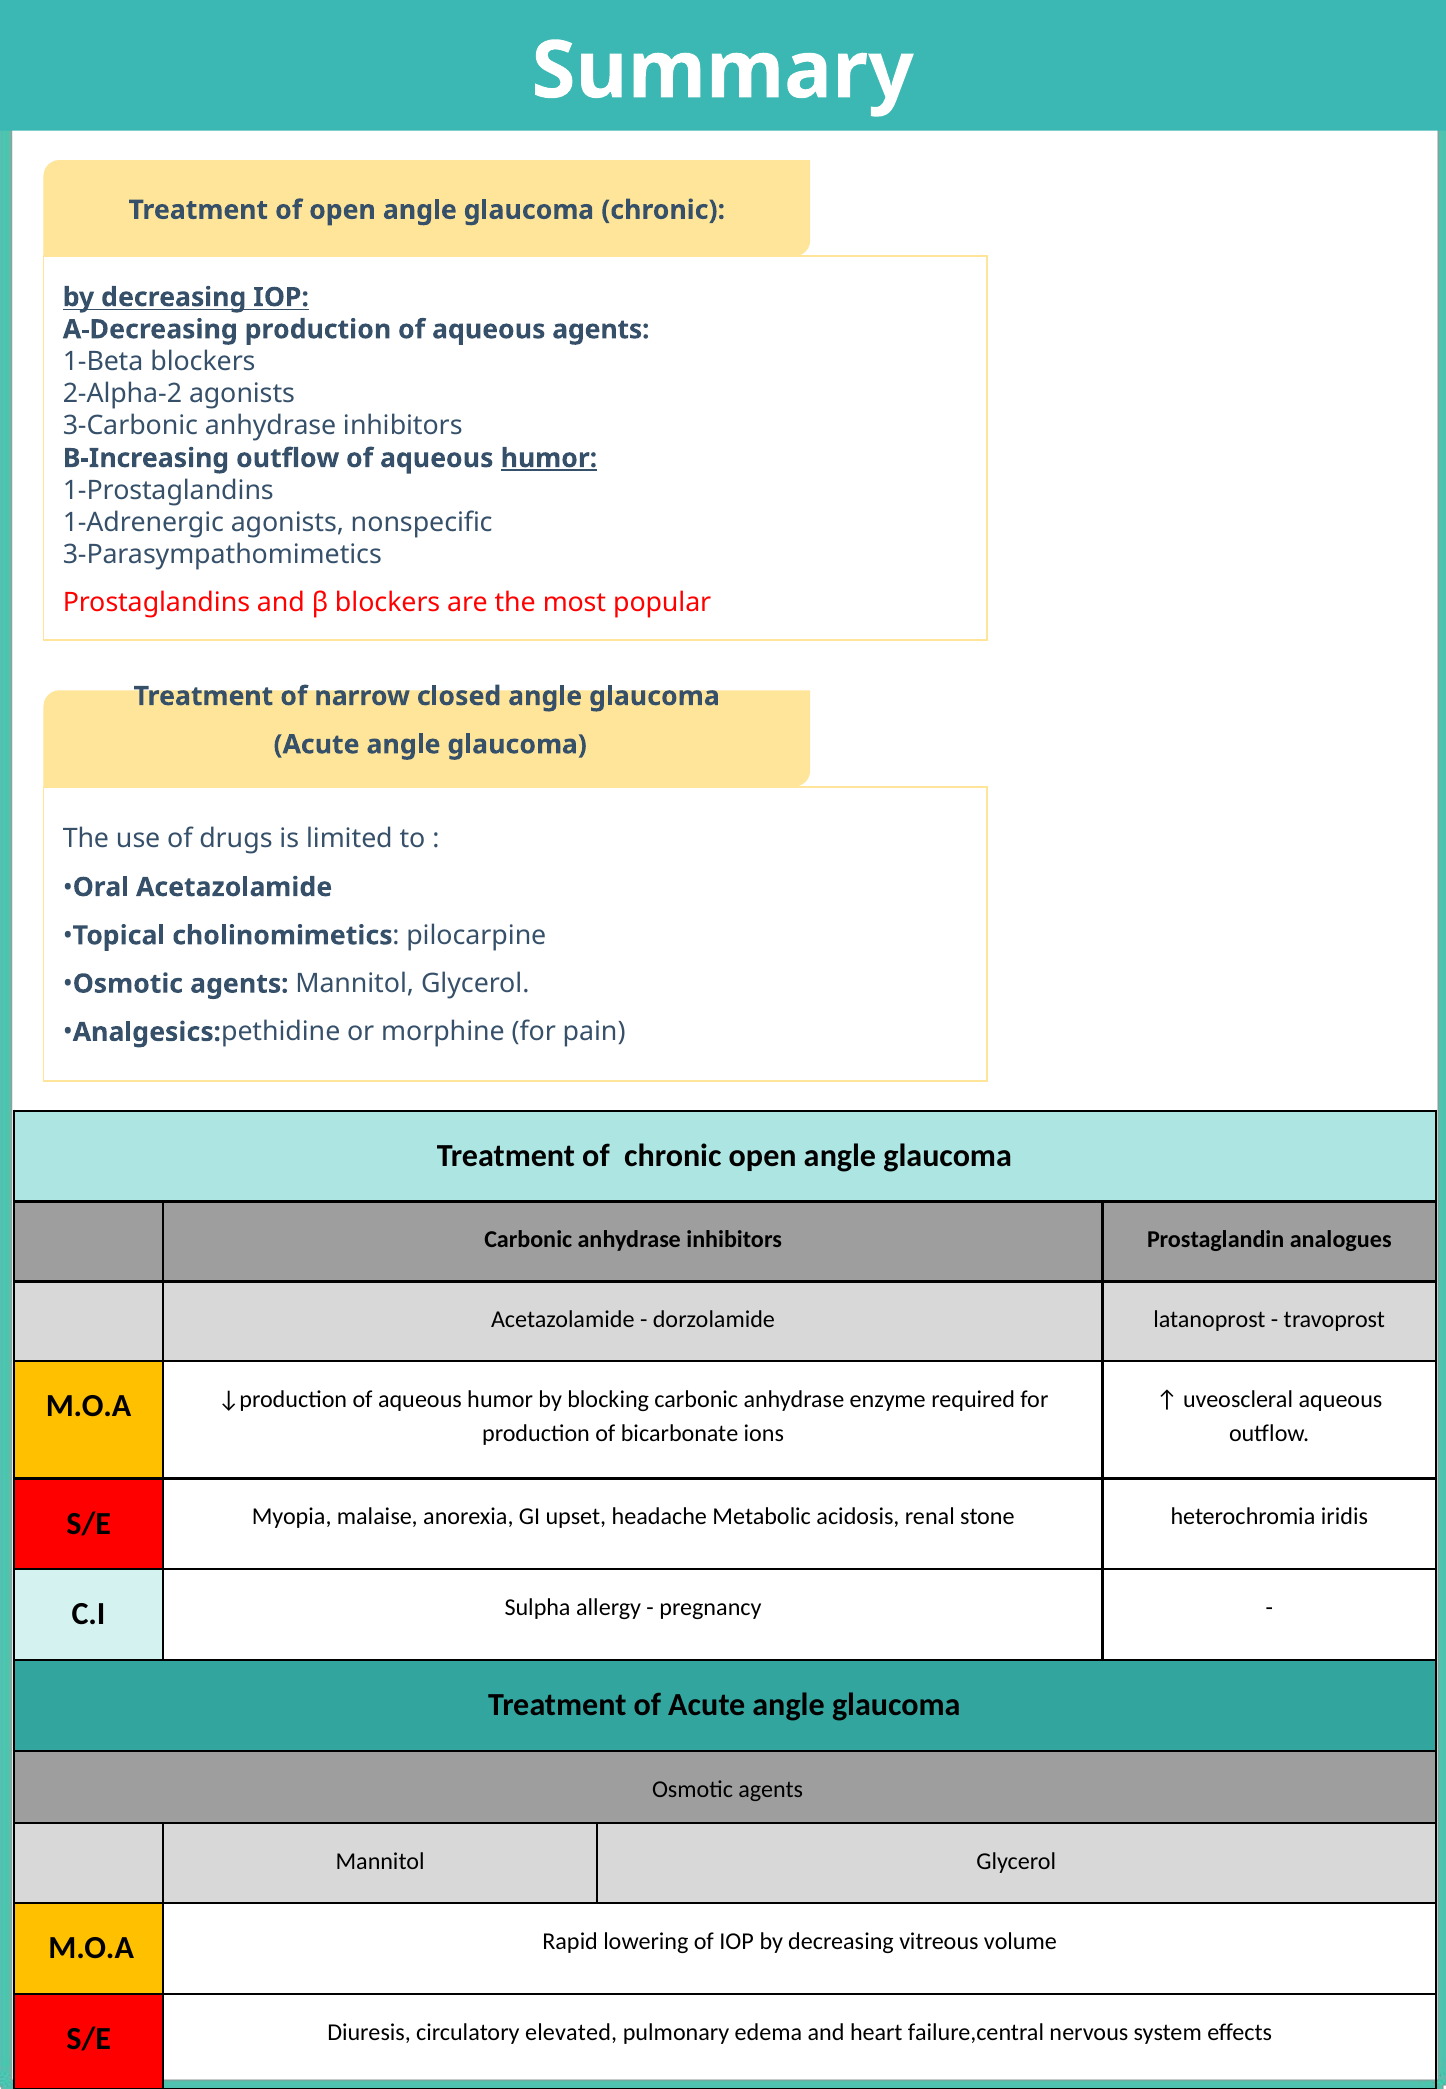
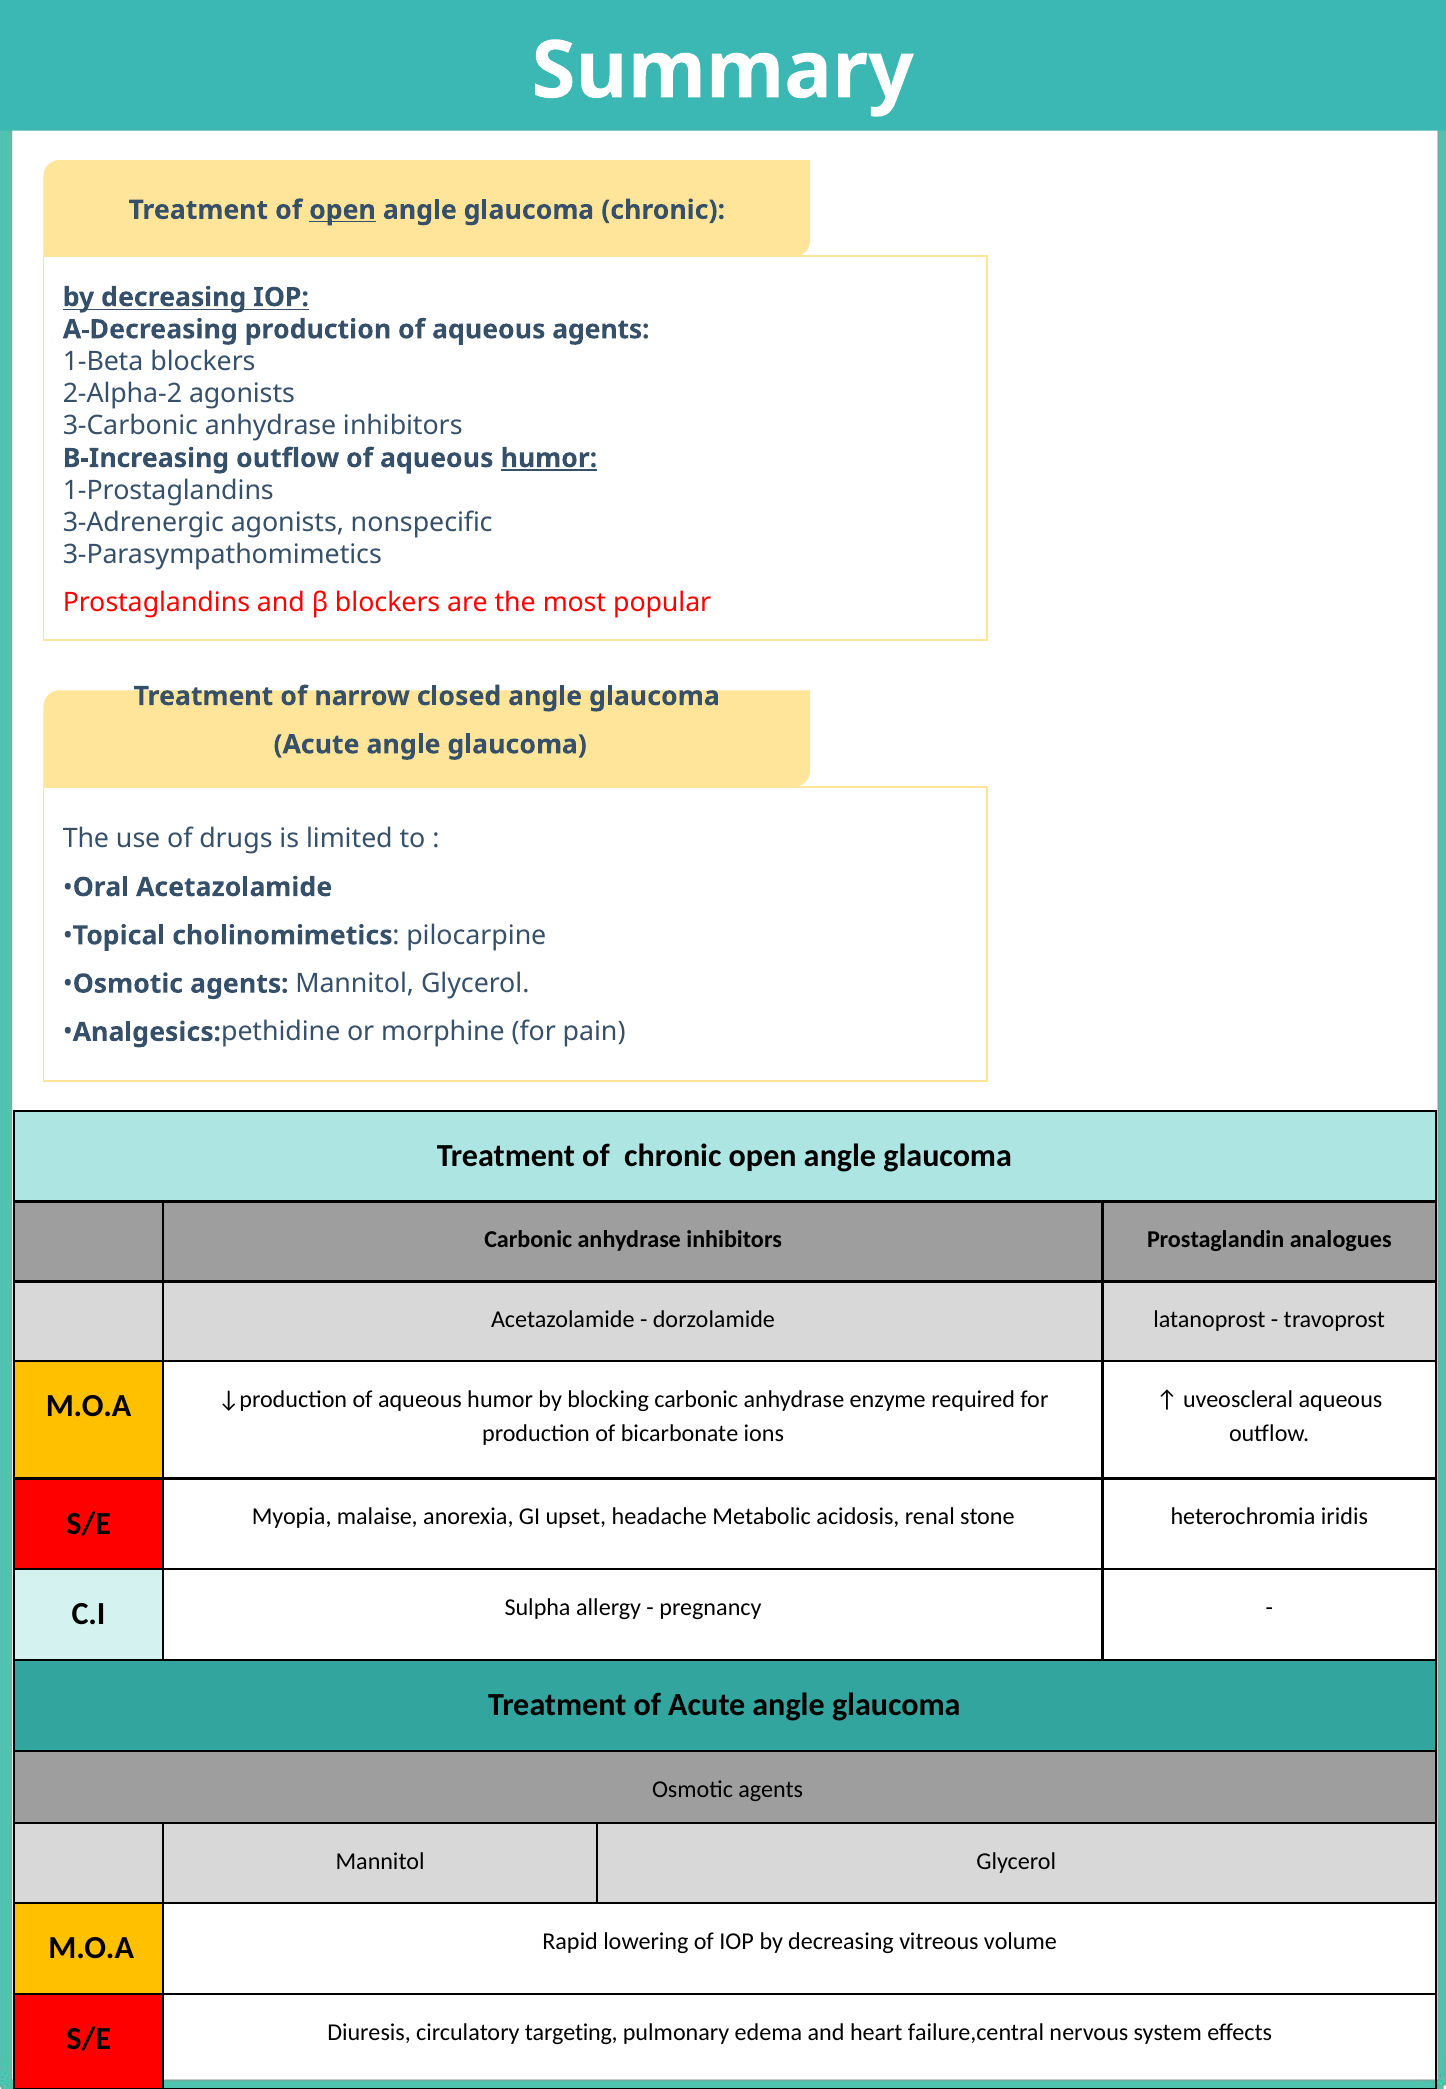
open at (342, 210) underline: none -> present
1-Adrenergic: 1-Adrenergic -> 3-Adrenergic
elevated: elevated -> targeting
